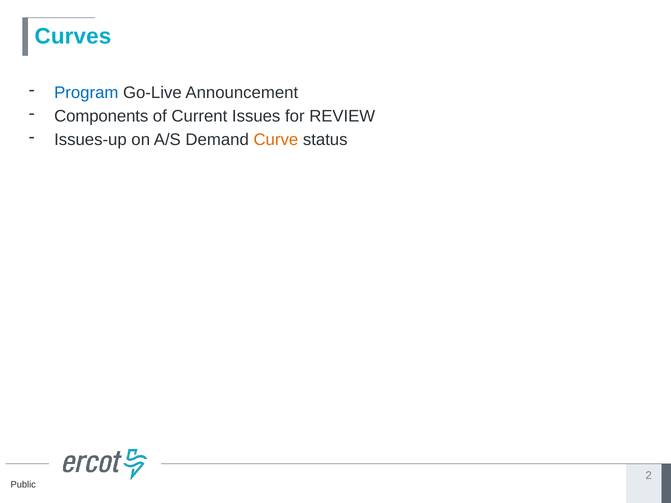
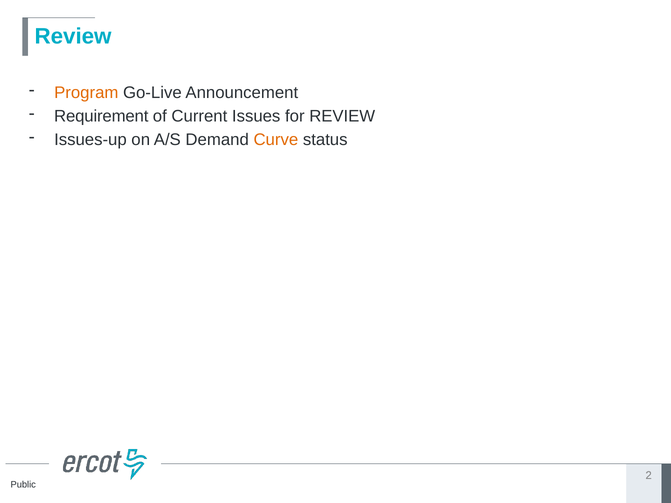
Curves at (73, 36): Curves -> Review
Program colour: blue -> orange
Components: Components -> Requirement
